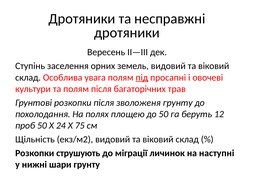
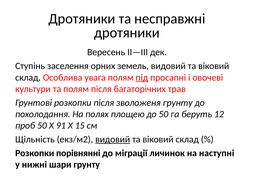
24: 24 -> 91
75: 75 -> 15
видовий at (113, 139) underline: none -> present
струшують: струшують -> порівнянні
